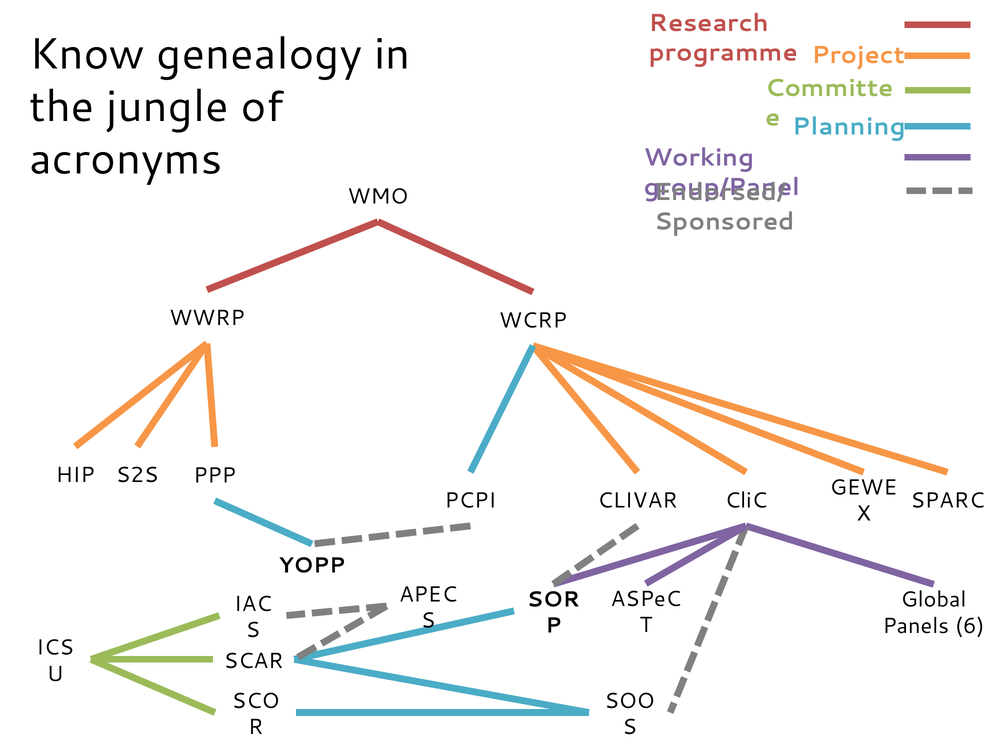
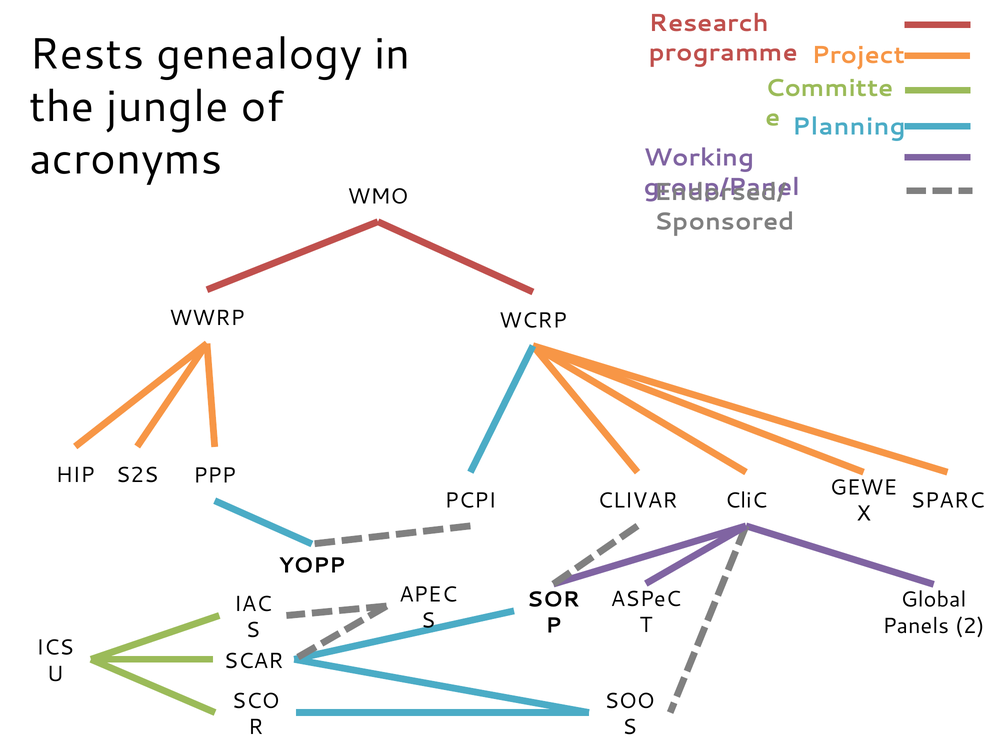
Know: Know -> Rests
6: 6 -> 2
